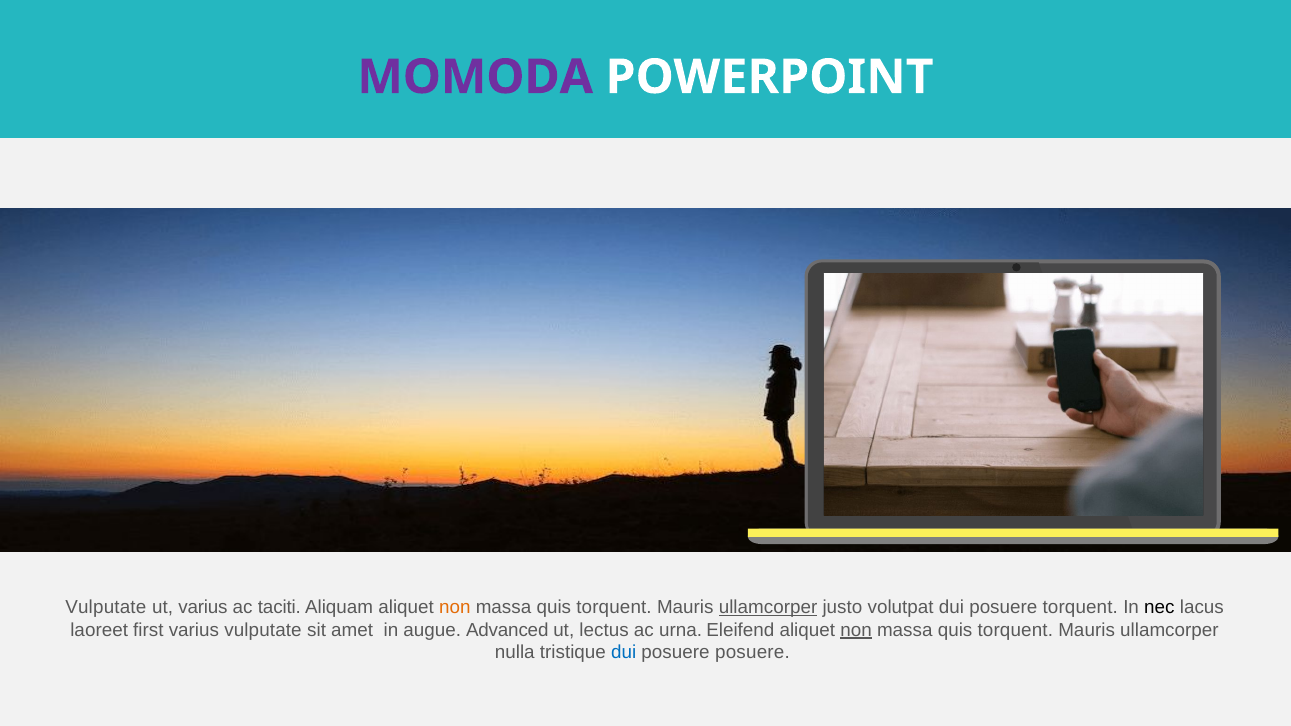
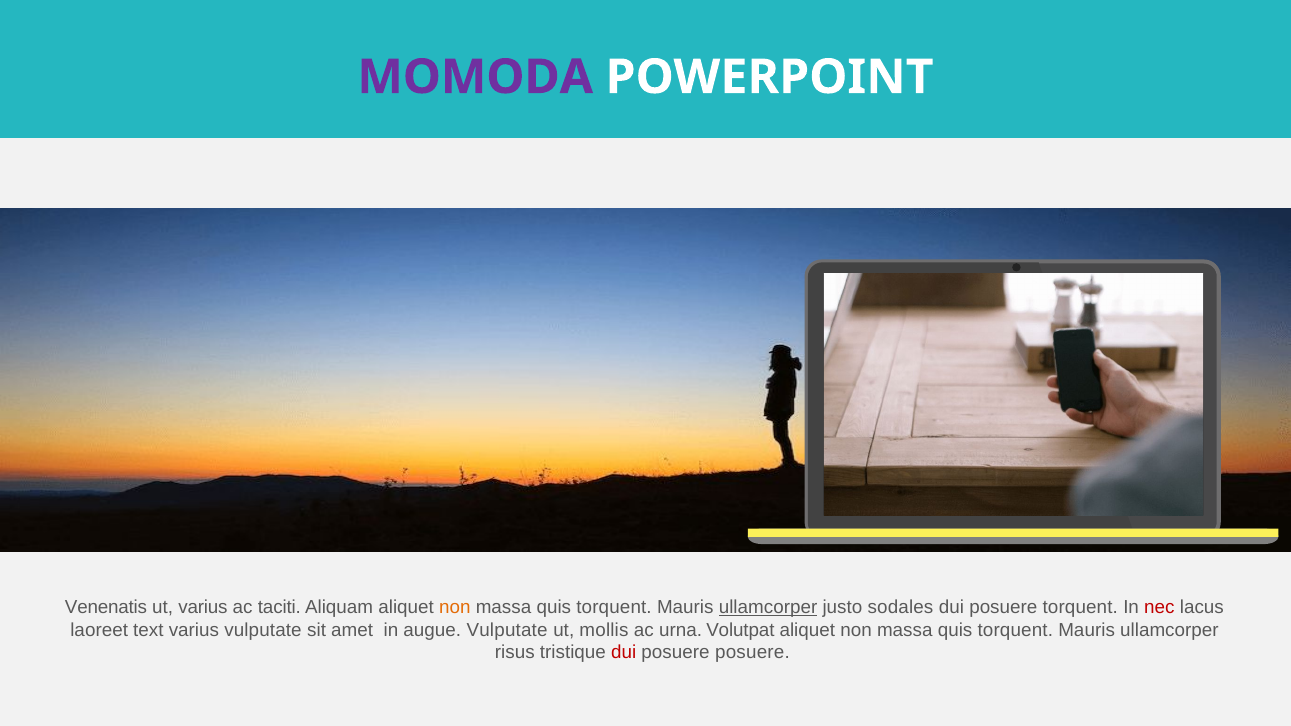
Vulputate at (106, 607): Vulputate -> Venenatis
volutpat: volutpat -> sodales
nec colour: black -> red
first: first -> text
augue Advanced: Advanced -> Vulputate
lectus: lectus -> mollis
Eleifend: Eleifend -> Volutpat
non at (856, 630) underline: present -> none
nulla: nulla -> risus
dui at (624, 653) colour: blue -> red
